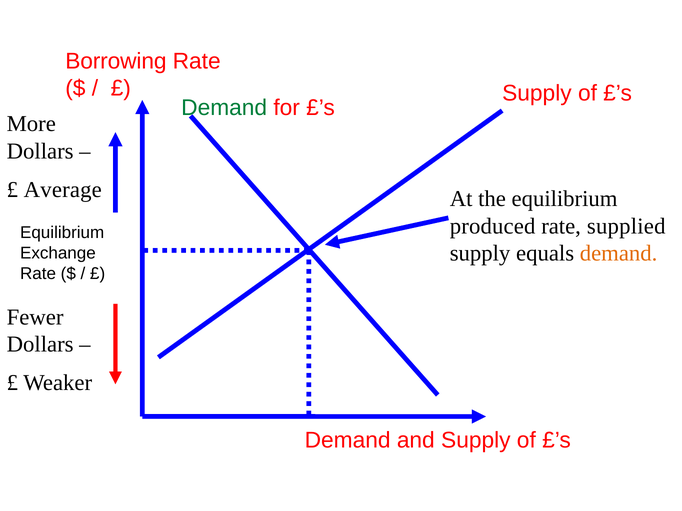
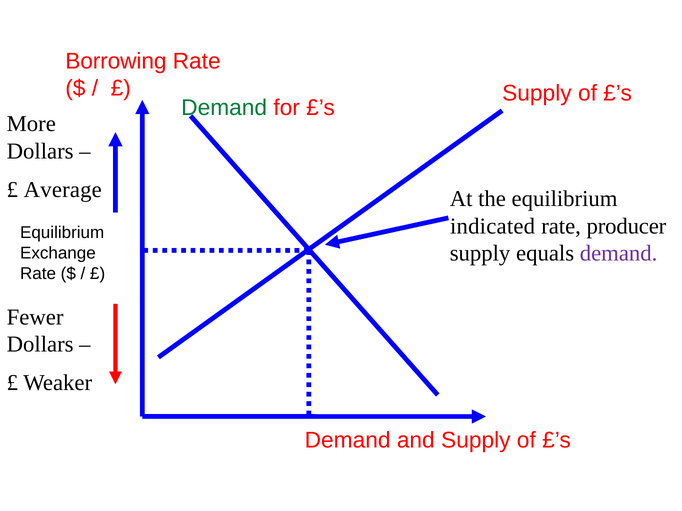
produced: produced -> indicated
supplied: supplied -> producer
demand at (619, 254) colour: orange -> purple
